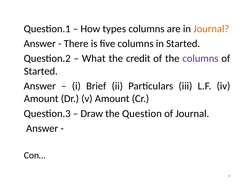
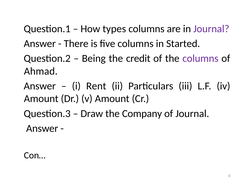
Journal at (211, 29) colour: orange -> purple
What: What -> Being
Started at (41, 71): Started -> Ahmad
Brief: Brief -> Rent
Question: Question -> Company
